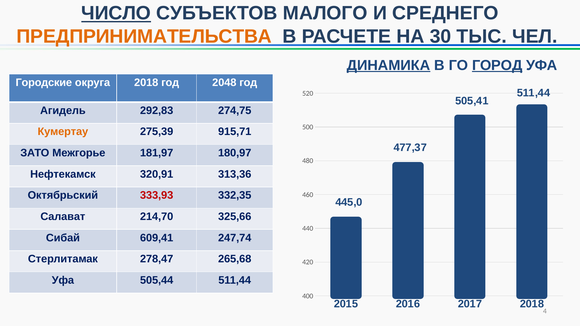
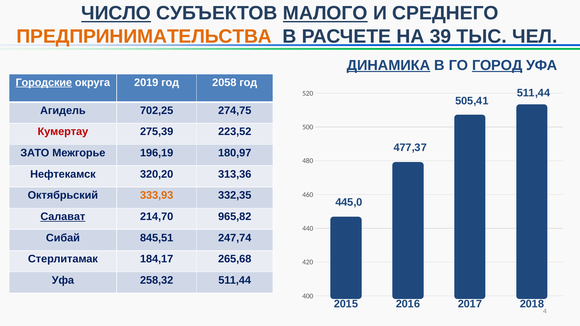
МАЛОГО underline: none -> present
30: 30 -> 39
Городские underline: none -> present
округа 2018: 2018 -> 2019
2048: 2048 -> 2058
292,83: 292,83 -> 702,25
Кумертау colour: orange -> red
915,71: 915,71 -> 223,52
181,97: 181,97 -> 196,19
320,91: 320,91 -> 320,20
333,93 colour: red -> orange
Салават underline: none -> present
325,66: 325,66 -> 965,82
609,41: 609,41 -> 845,51
278,47: 278,47 -> 184,17
505,44: 505,44 -> 258,32
